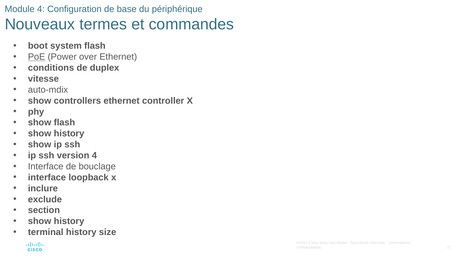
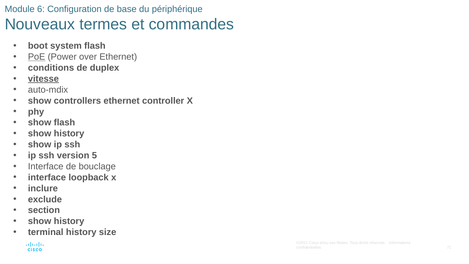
Module 4: 4 -> 6
vitesse underline: none -> present
version 4: 4 -> 5
